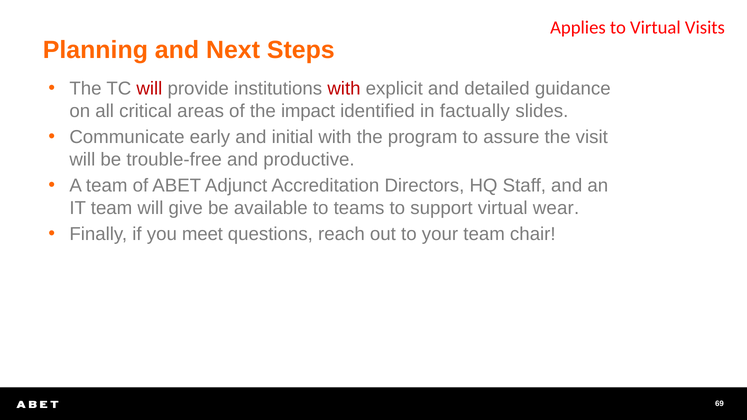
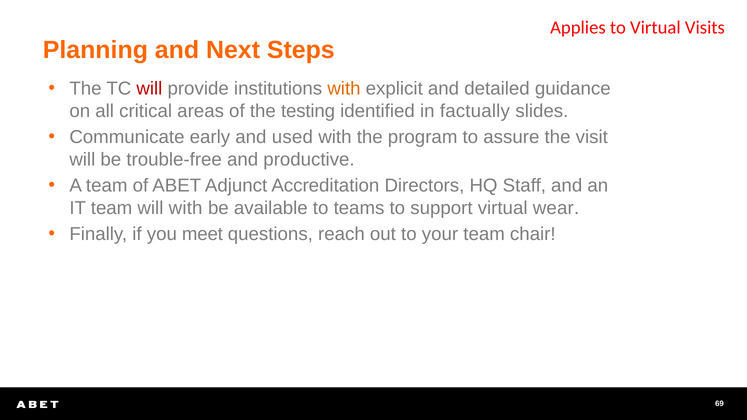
with at (344, 89) colour: red -> orange
impact: impact -> testing
initial: initial -> used
will give: give -> with
